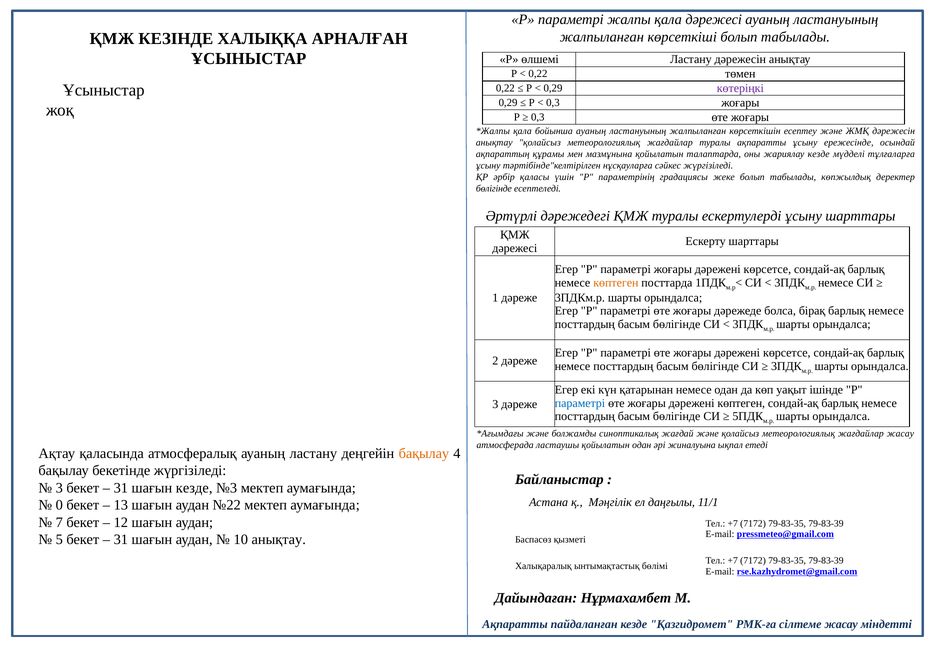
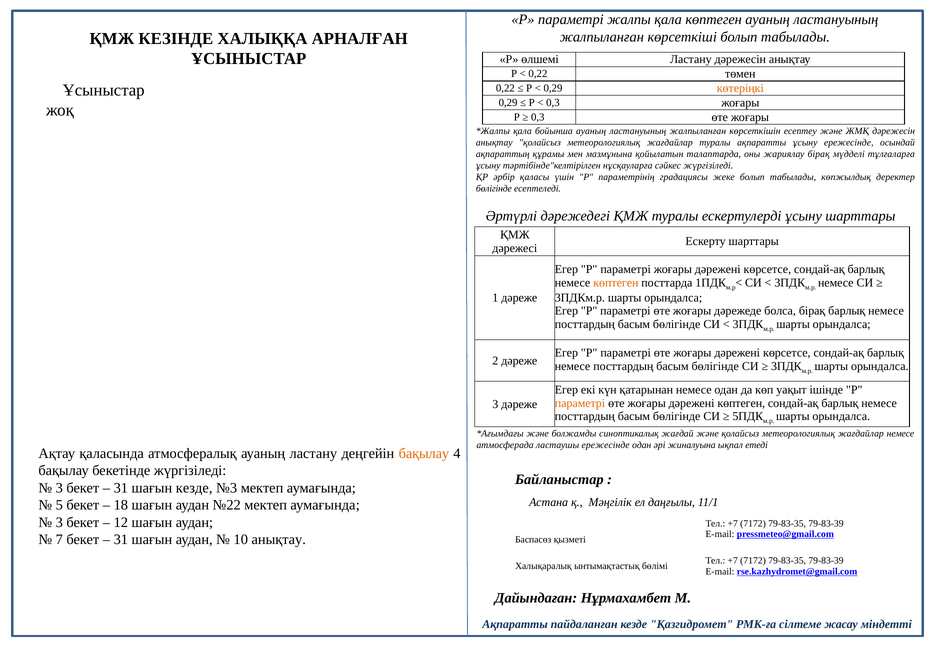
қала дәрежесі: дәрежесі -> көптеген
көтеріңкі colour: purple -> orange
жариялау кезде: кезде -> бірақ
параметрі at (580, 403) colour: blue -> orange
жағдайлар жасау: жасау -> немесе
ластаушы қойылатын: қойылатын -> ережесінде
0: 0 -> 5
13: 13 -> 18
7 at (59, 523): 7 -> 3
5: 5 -> 7
